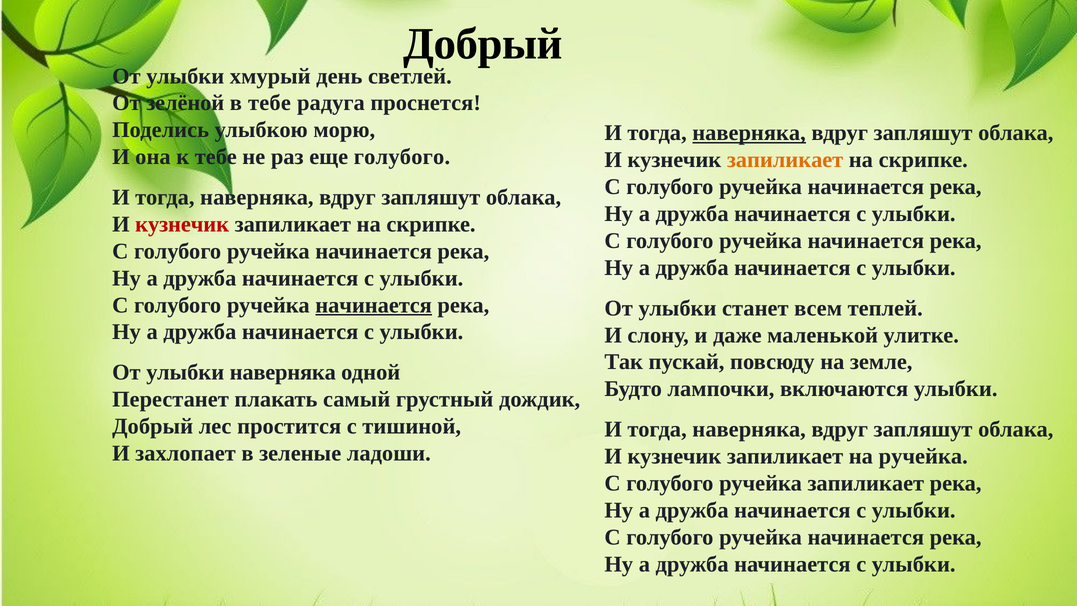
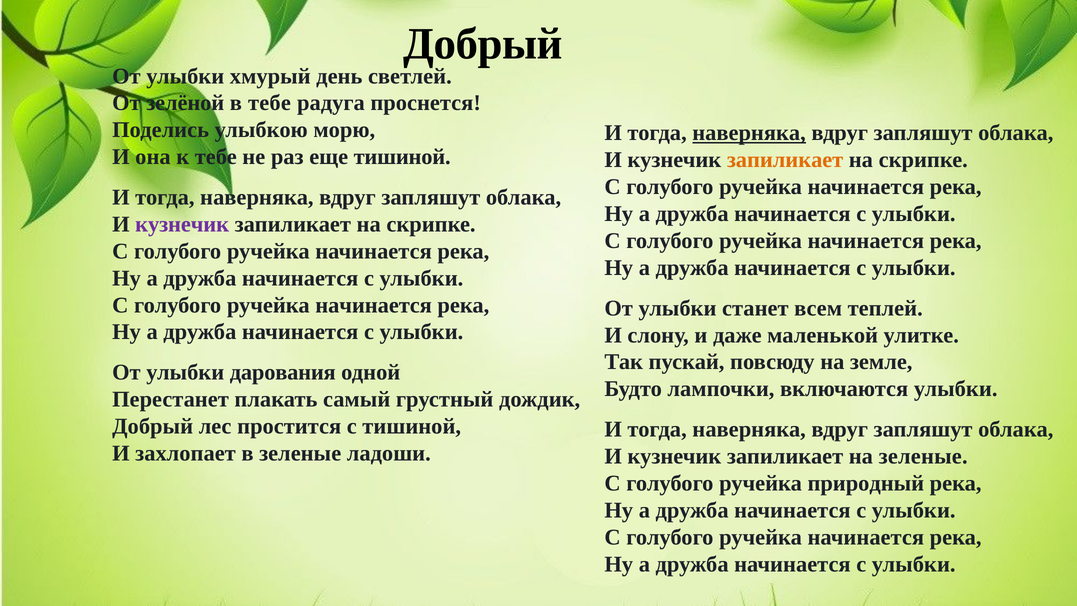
еще голубого: голубого -> тишиной
кузнечик at (182, 224) colour: red -> purple
начинается at (374, 305) underline: present -> none
улыбки наверняка: наверняка -> дарования
на ручейка: ручейка -> зеленые
ручейка запиликает: запиликает -> природный
